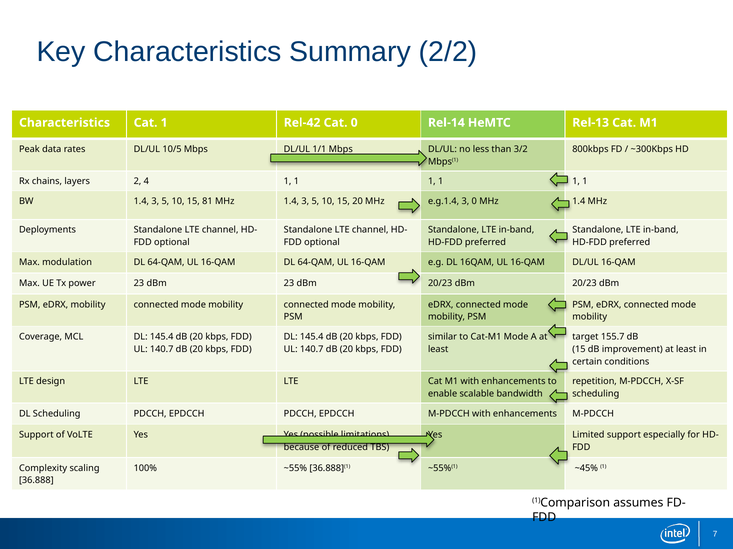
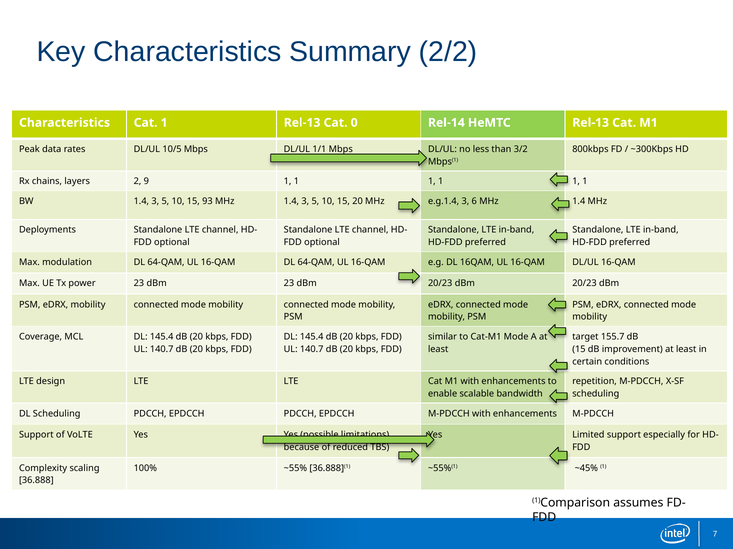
1 Rel-42: Rel-42 -> Rel-13
4: 4 -> 9
81: 81 -> 93
3 0: 0 -> 6
